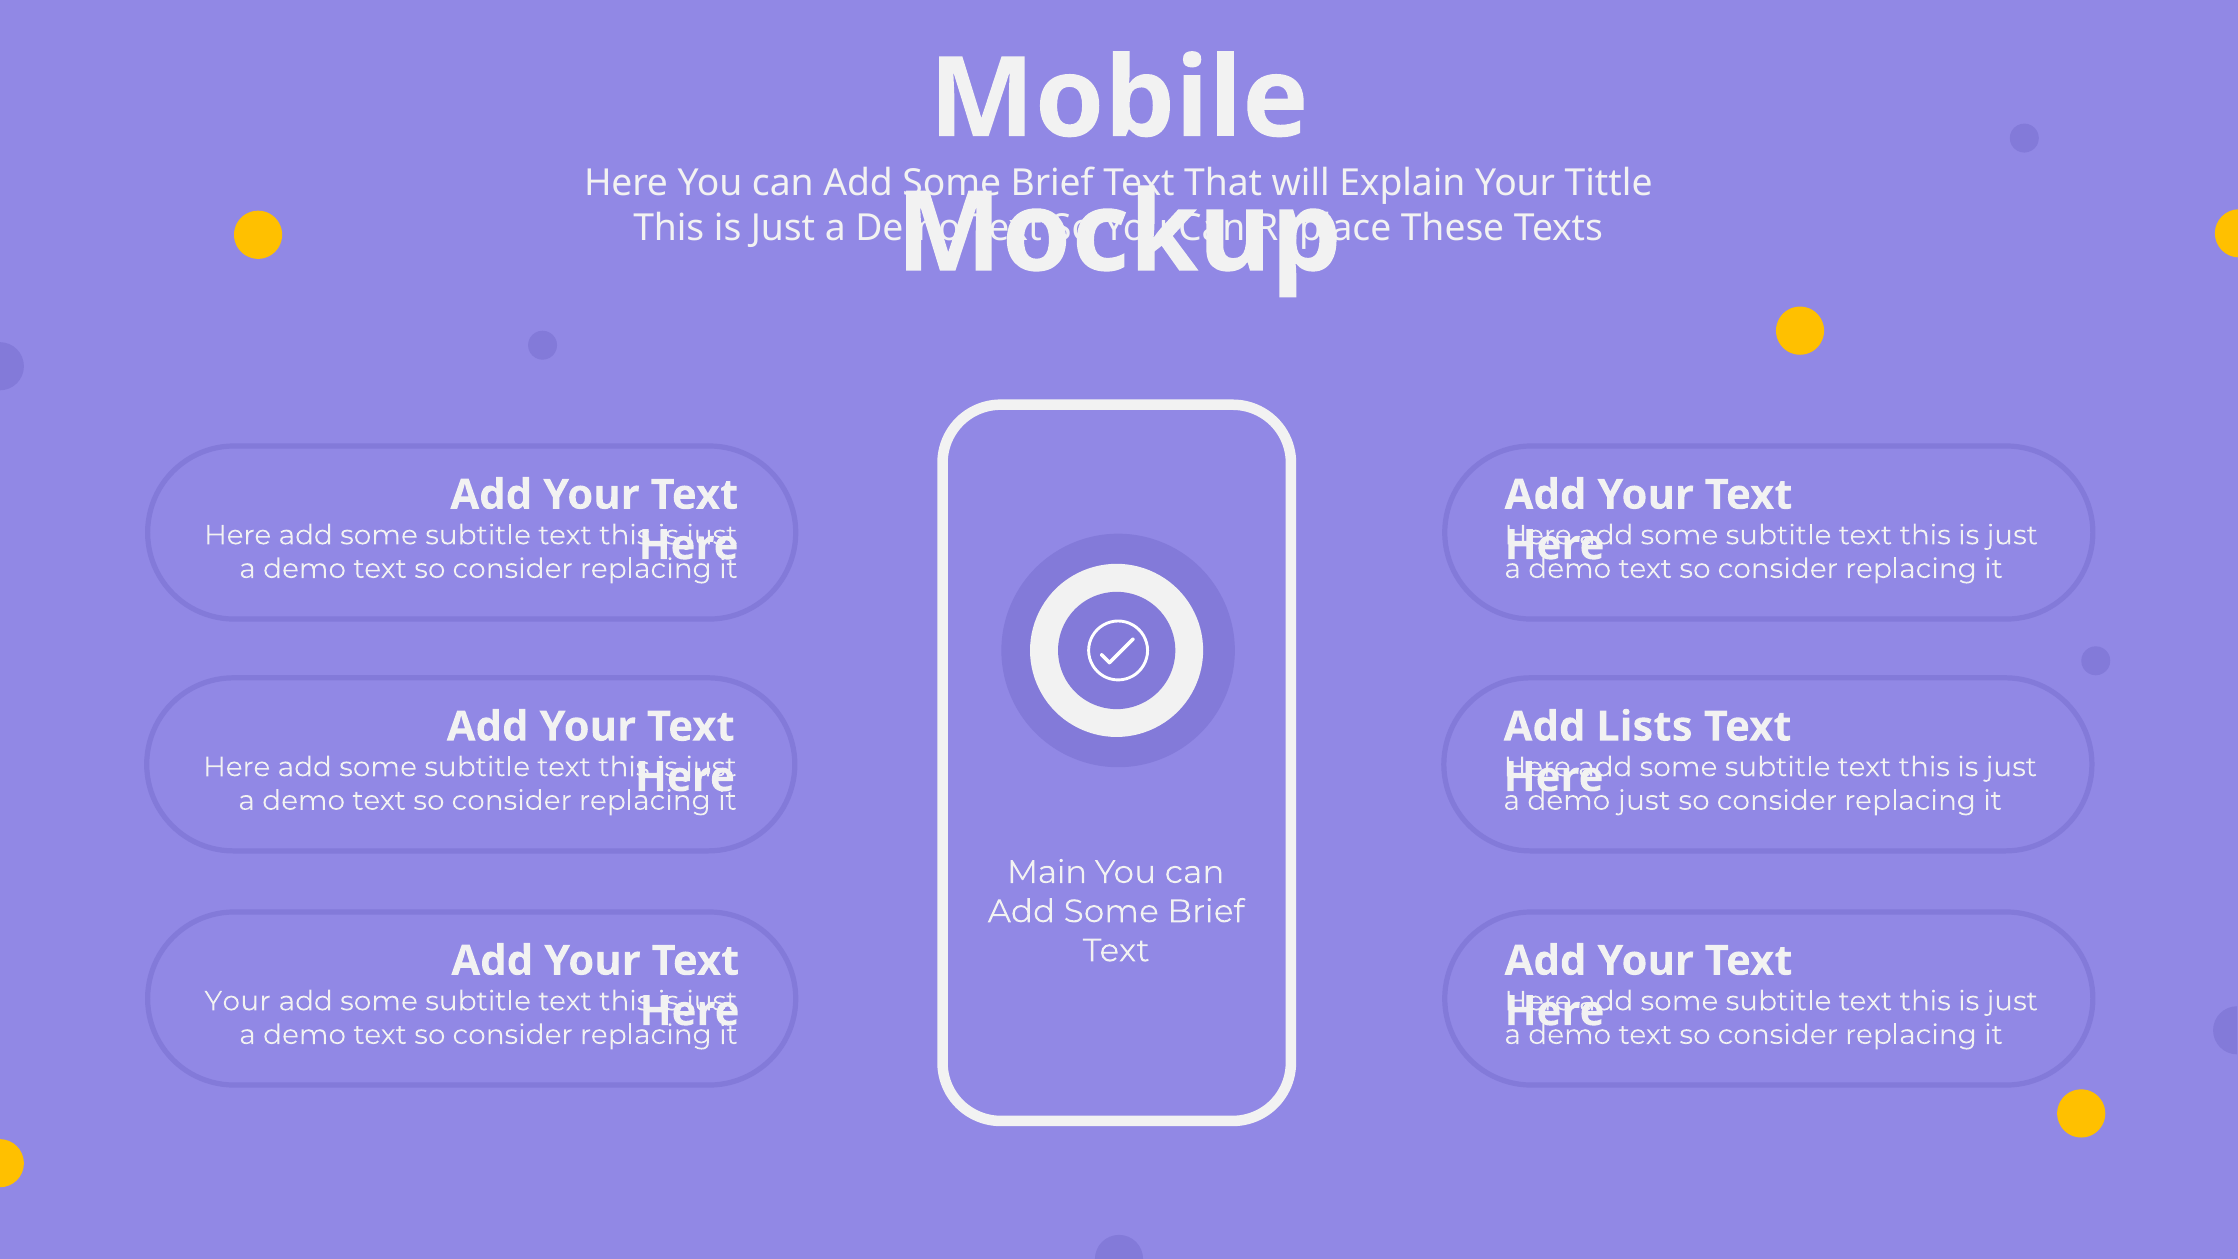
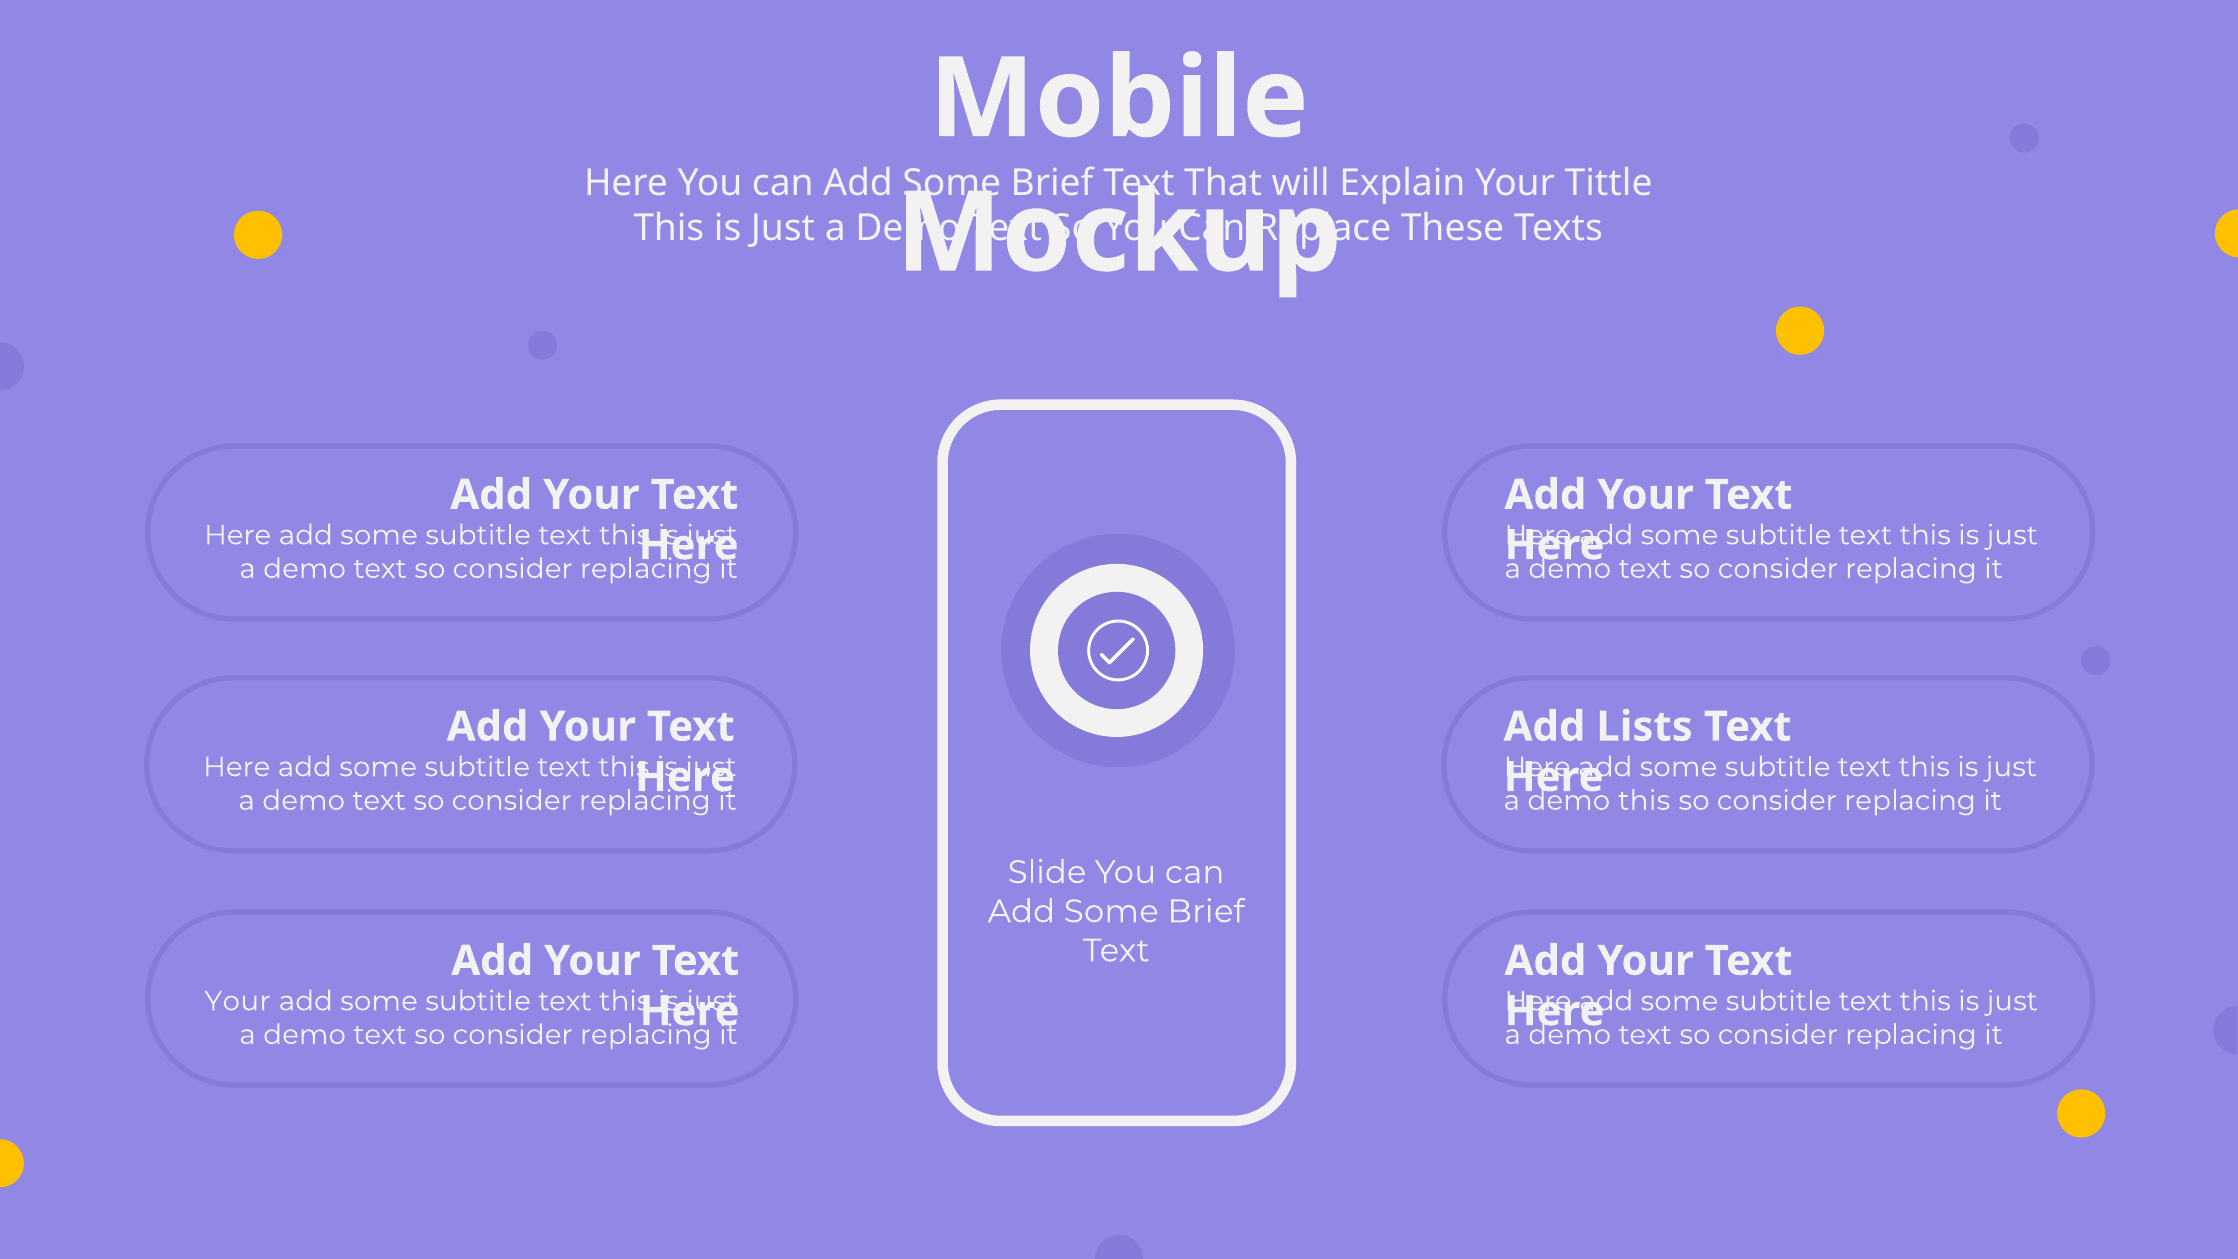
just at (1644, 801): just -> this
Main: Main -> Slide
